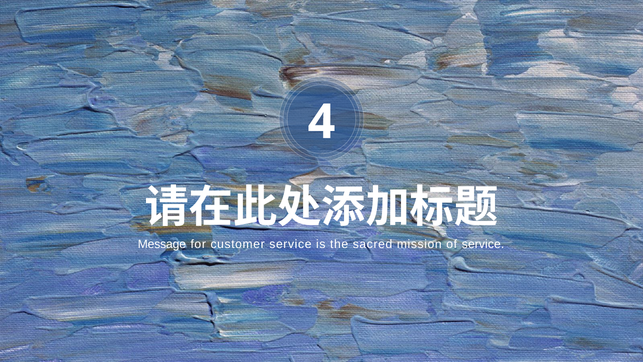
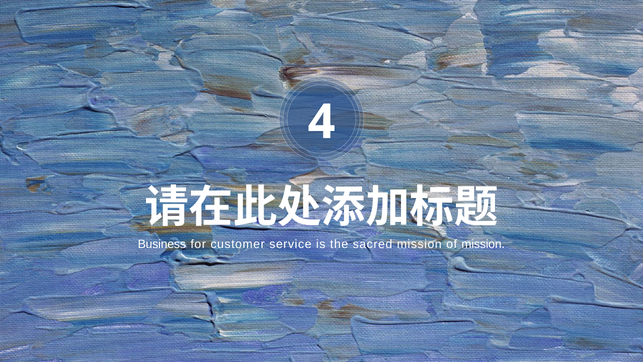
Message: Message -> Business
of service: service -> mission
